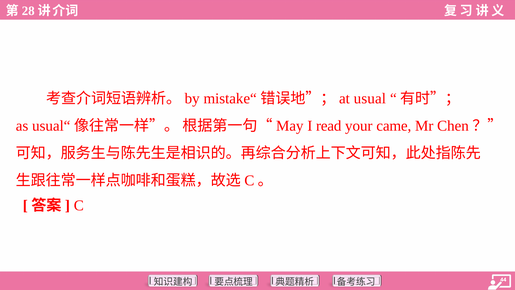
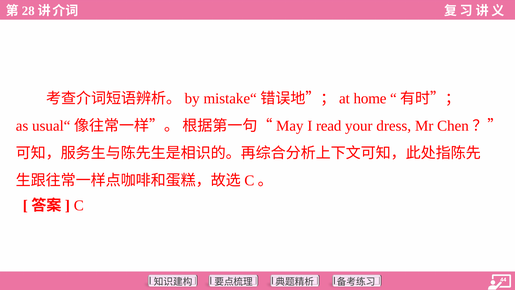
usual: usual -> home
came: came -> dress
